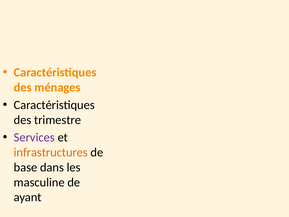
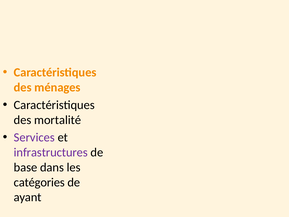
trimestre: trimestre -> mortalité
infrastructures colour: orange -> purple
masculine: masculine -> catégories
